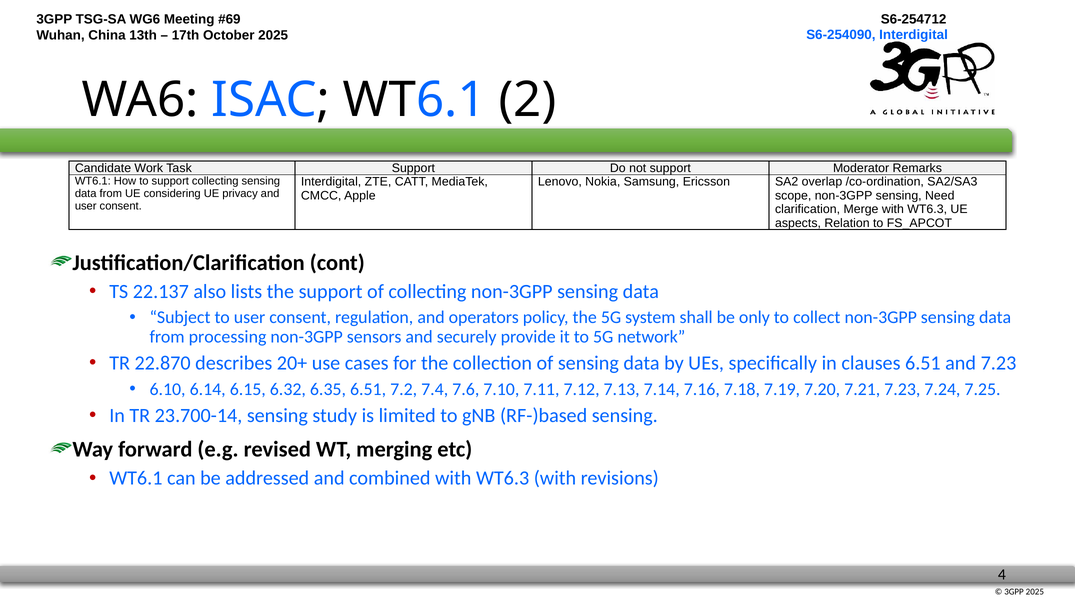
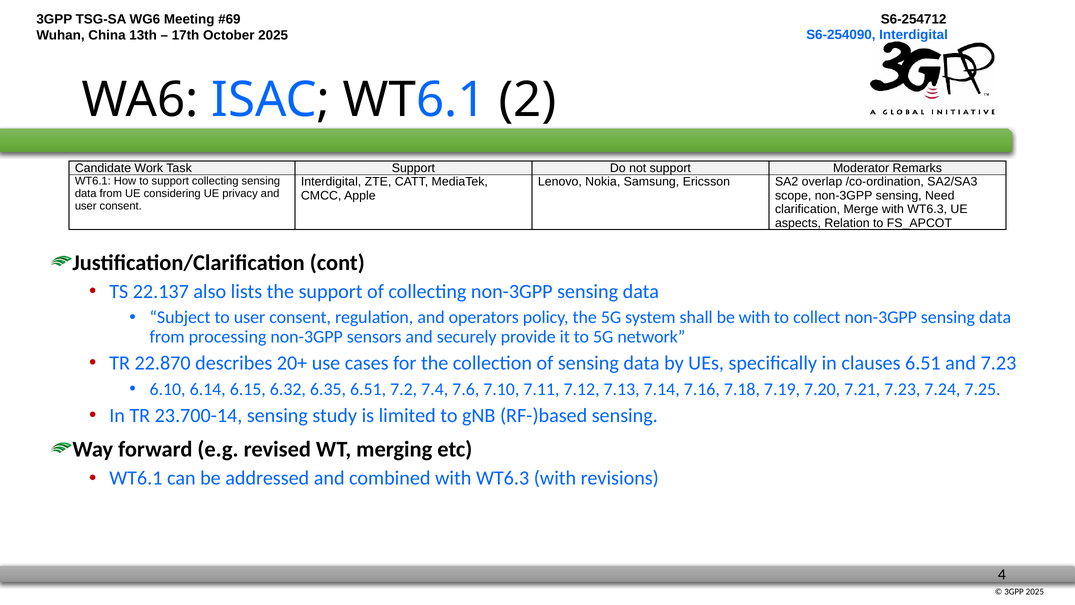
be only: only -> with
